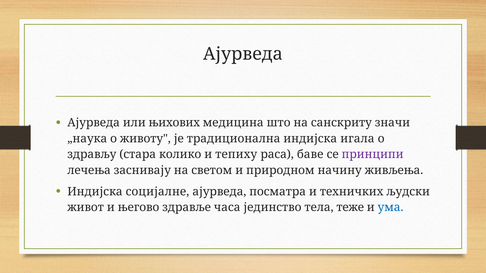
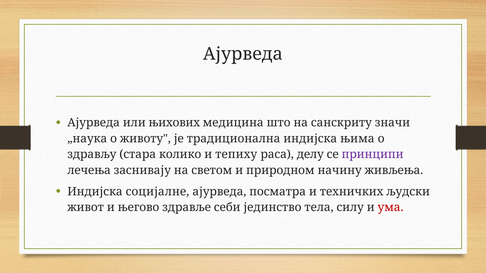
игала: игала -> њима
баве: баве -> делу
часа: часа -> себи
теже: теже -> силу
ума colour: blue -> red
